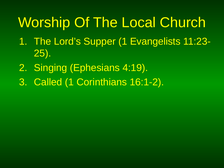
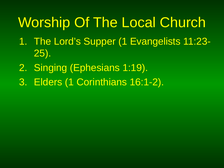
4:19: 4:19 -> 1:19
Called: Called -> Elders
